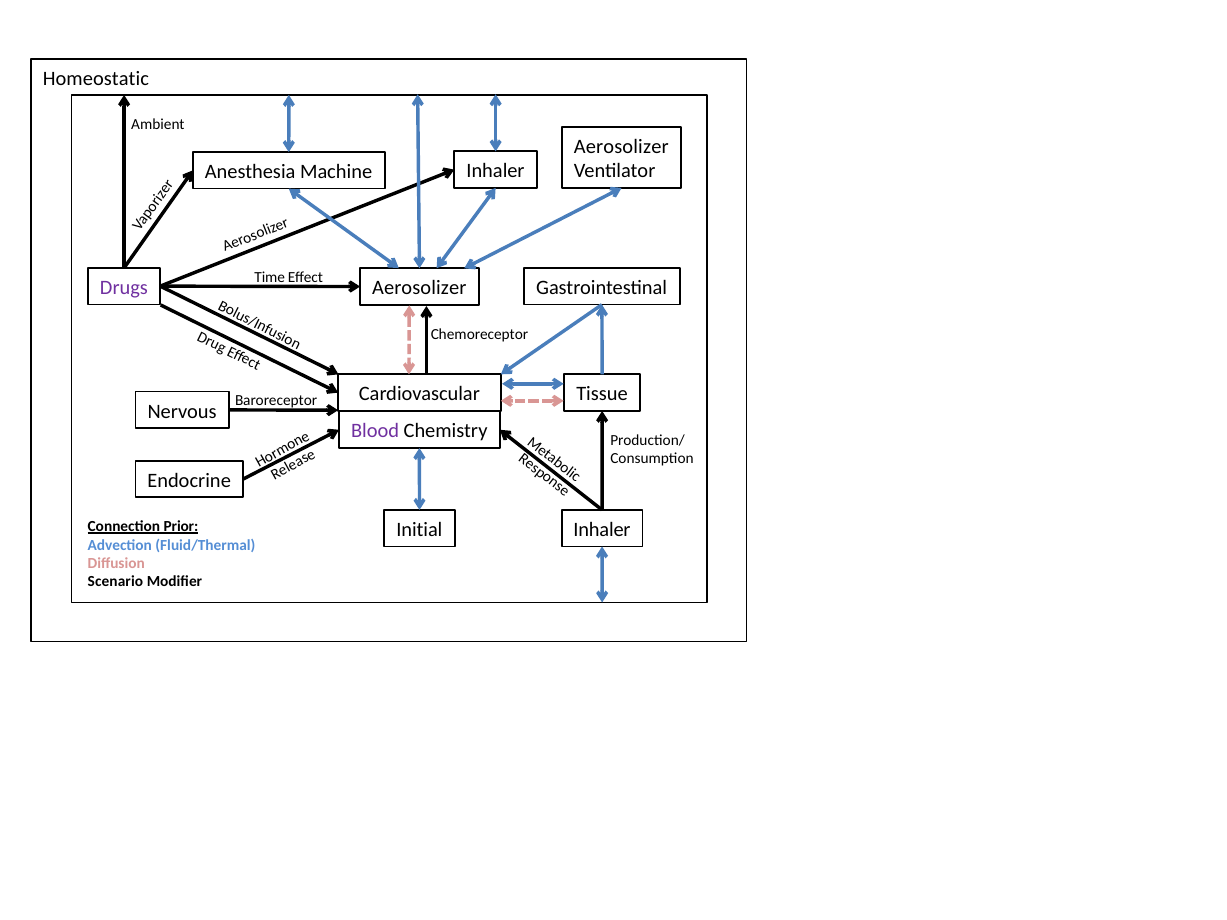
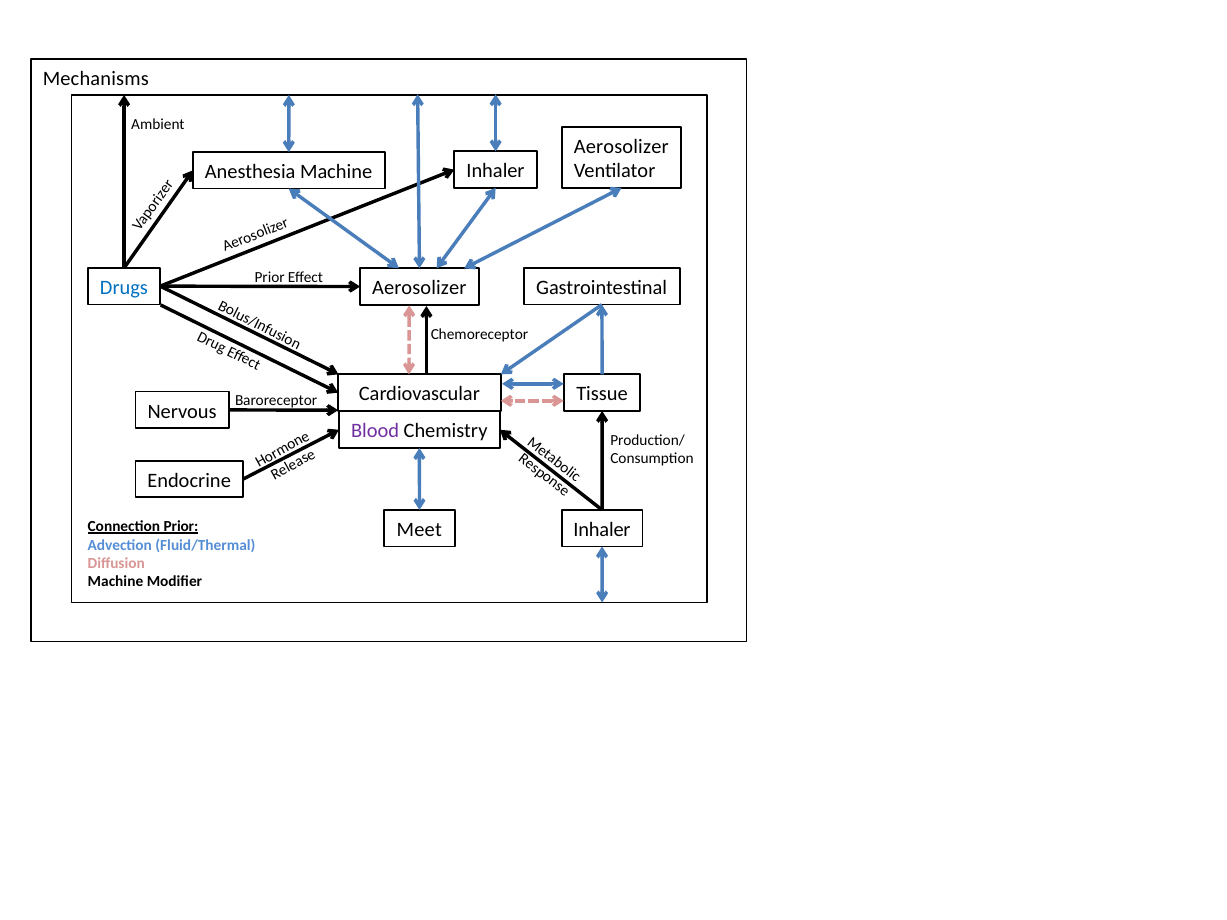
Homeostatic: Homeostatic -> Mechanisms
Time at (270, 278): Time -> Prior
Drugs colour: purple -> blue
Initial: Initial -> Meet
Scenario at (115, 582): Scenario -> Machine
